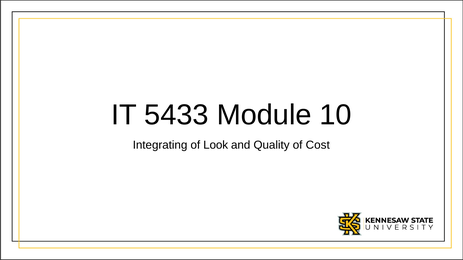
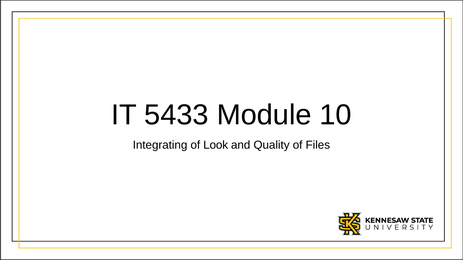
Cost: Cost -> Files
